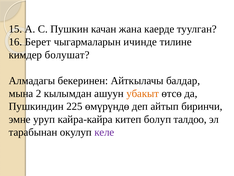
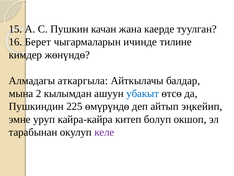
болушат: болушат -> жөнүндө
бекеринен: бекеринен -> аткаргыла
убакыт colour: orange -> blue
биринчи: биринчи -> эңкейип
талдоо: талдоо -> окшоп
